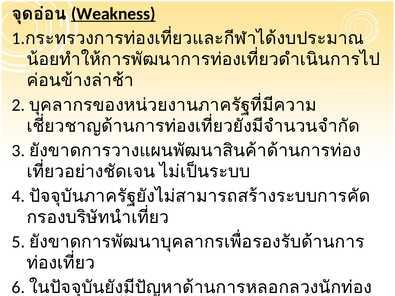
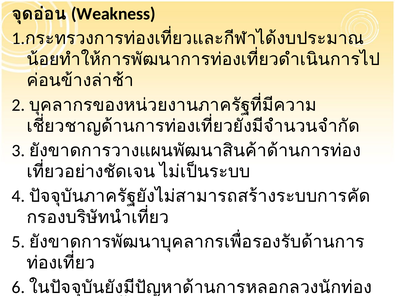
Weakness underline: present -> none
